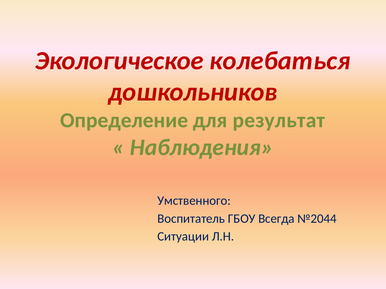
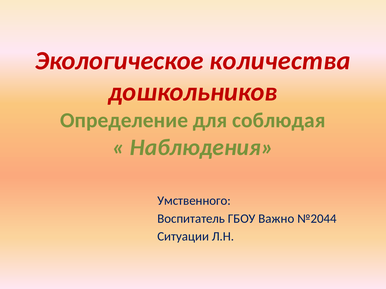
колебаться: колебаться -> количества
результат: результат -> соблюдая
Всегда: Всегда -> Важно
